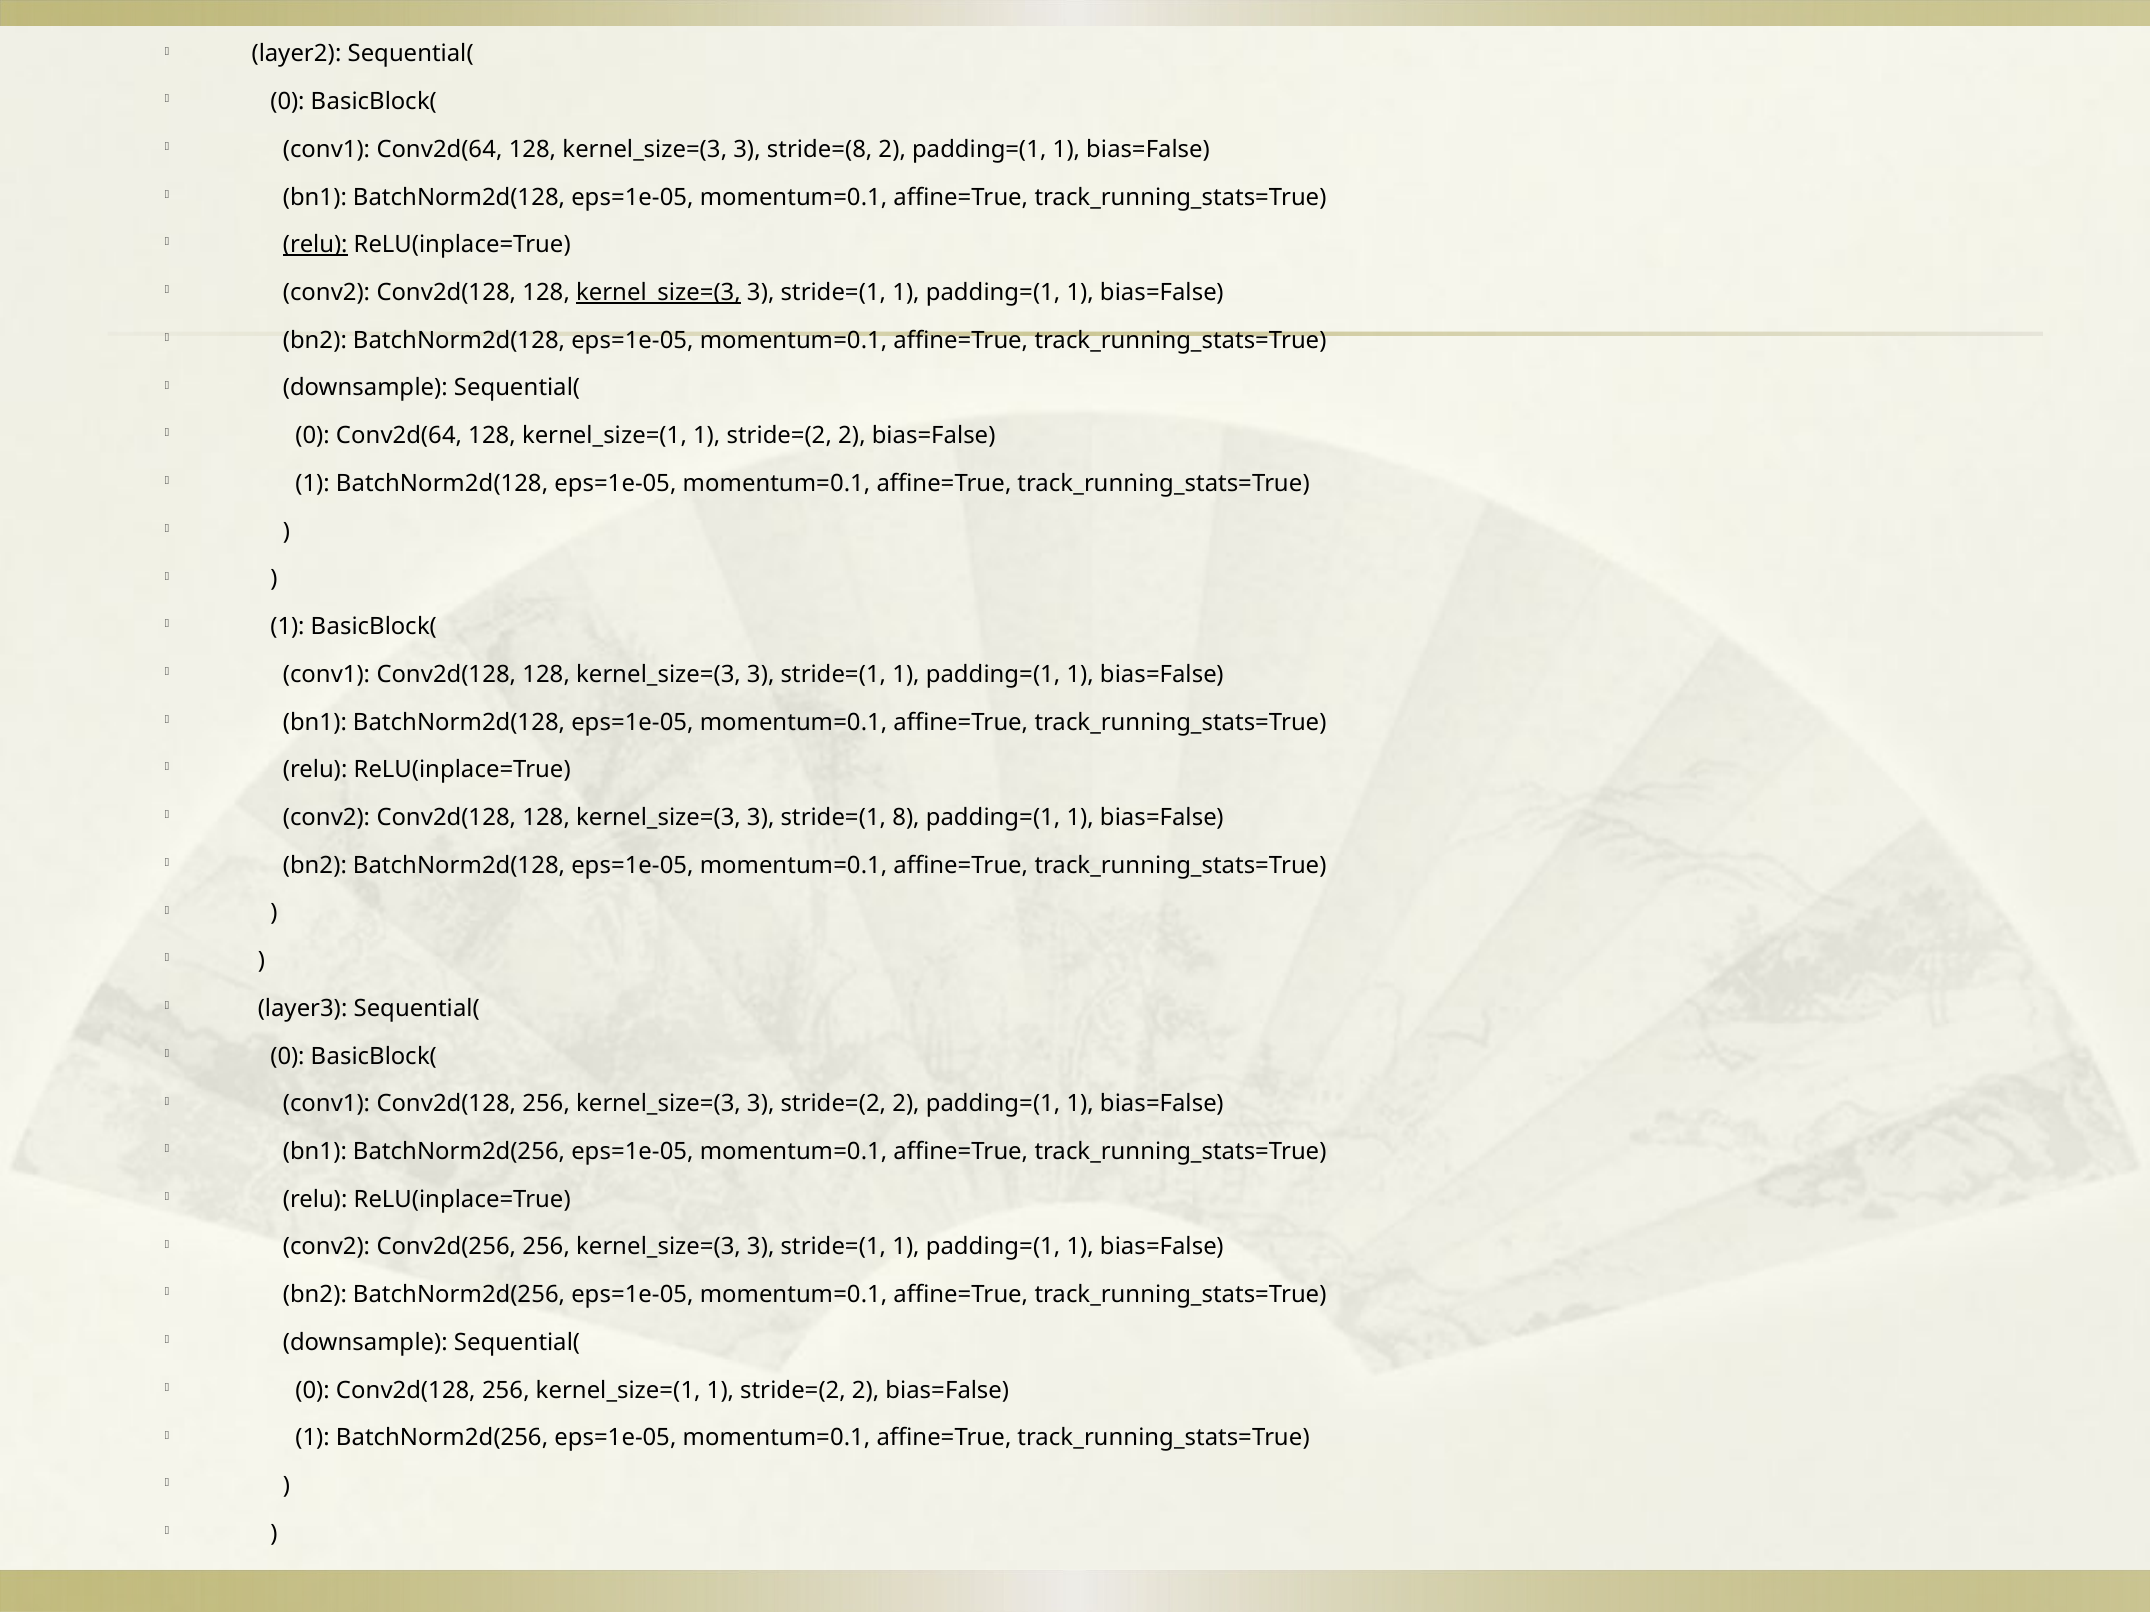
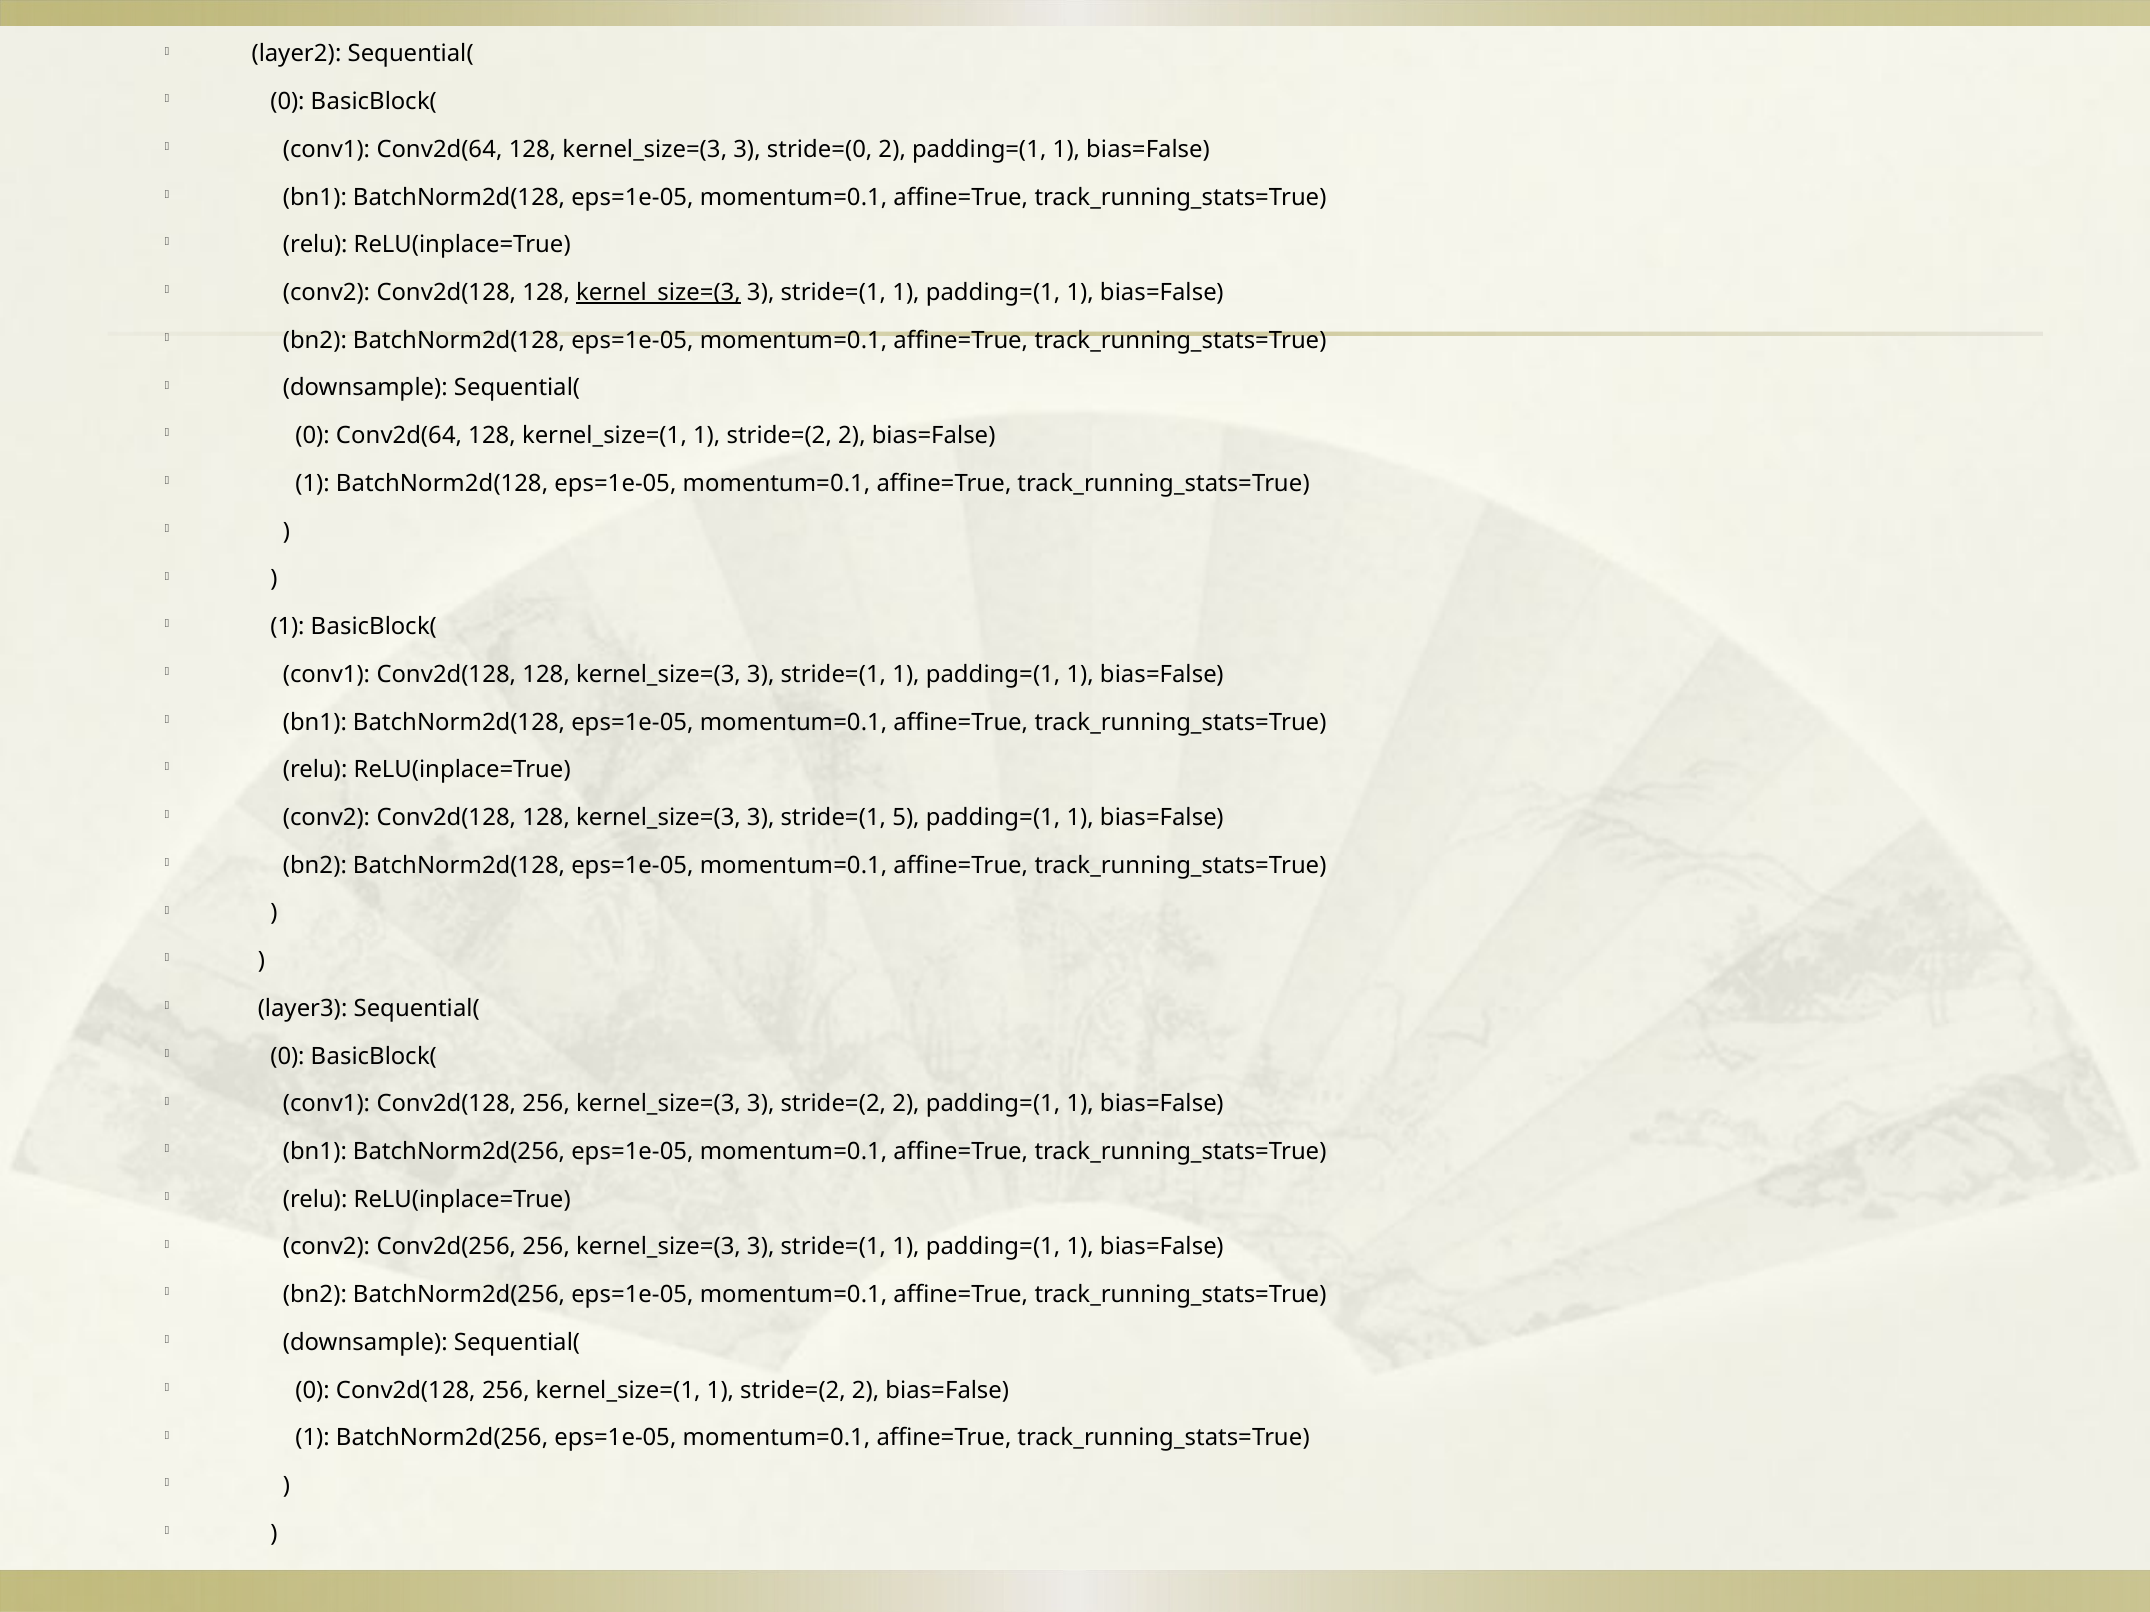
stride=(8: stride=(8 -> stride=(0
relu at (315, 245) underline: present -> none
8: 8 -> 5
